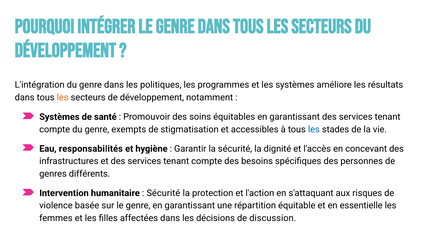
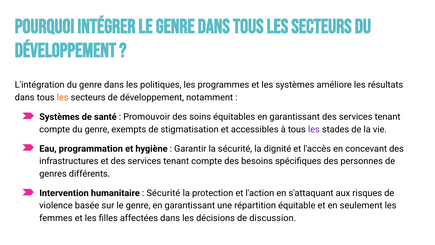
les at (314, 129) colour: blue -> purple
responsabilités: responsabilités -> programmation
essentielle: essentielle -> seulement
